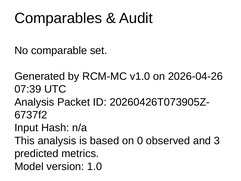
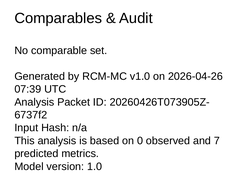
3: 3 -> 7
